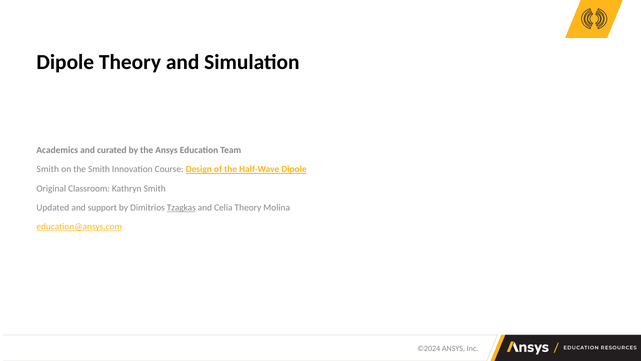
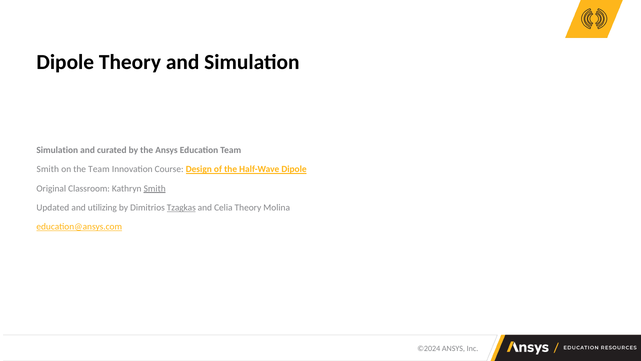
Academics at (57, 150): Academics -> Simulation
the Smith: Smith -> Team
Smith at (155, 188) underline: none -> present
support: support -> utilizing
